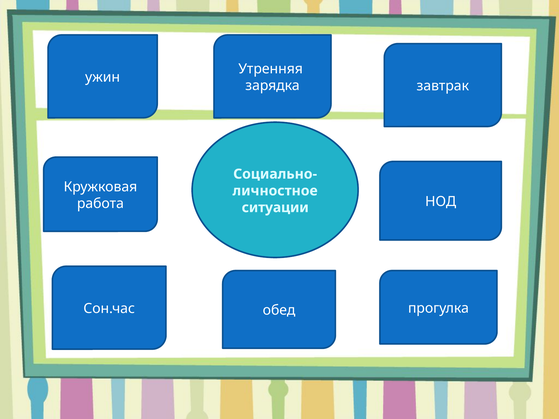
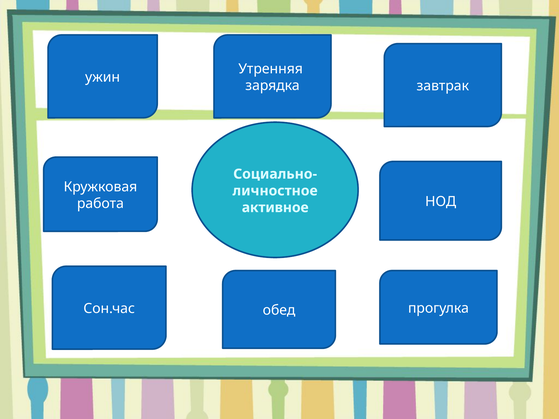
ситуации: ситуации -> активное
